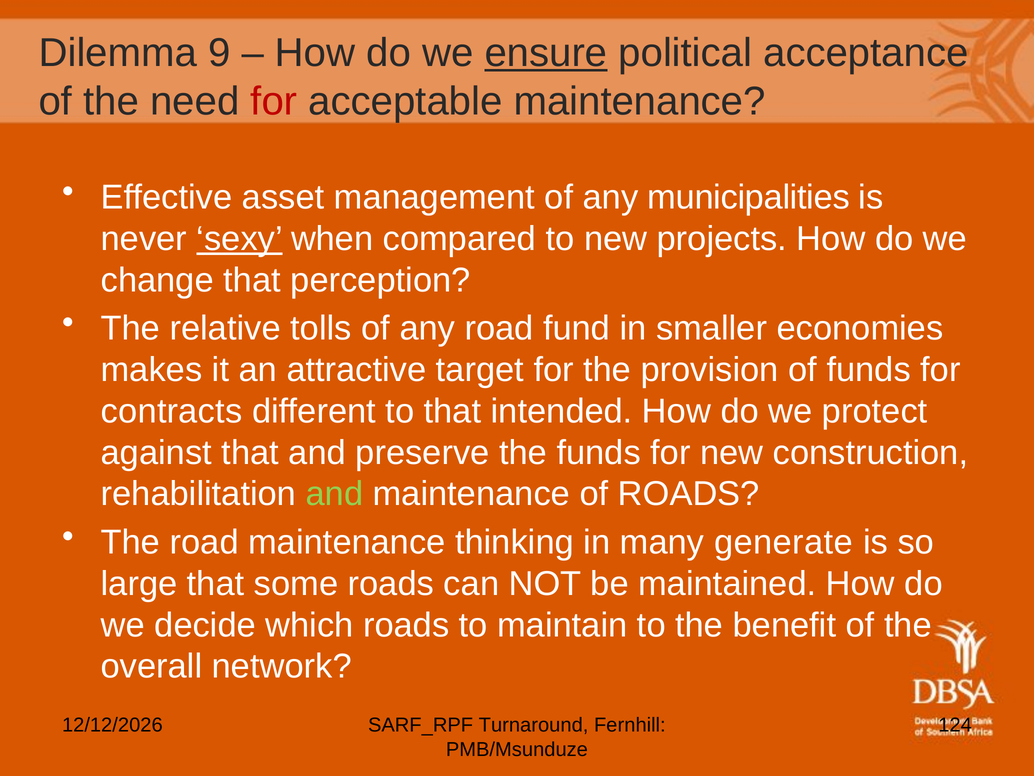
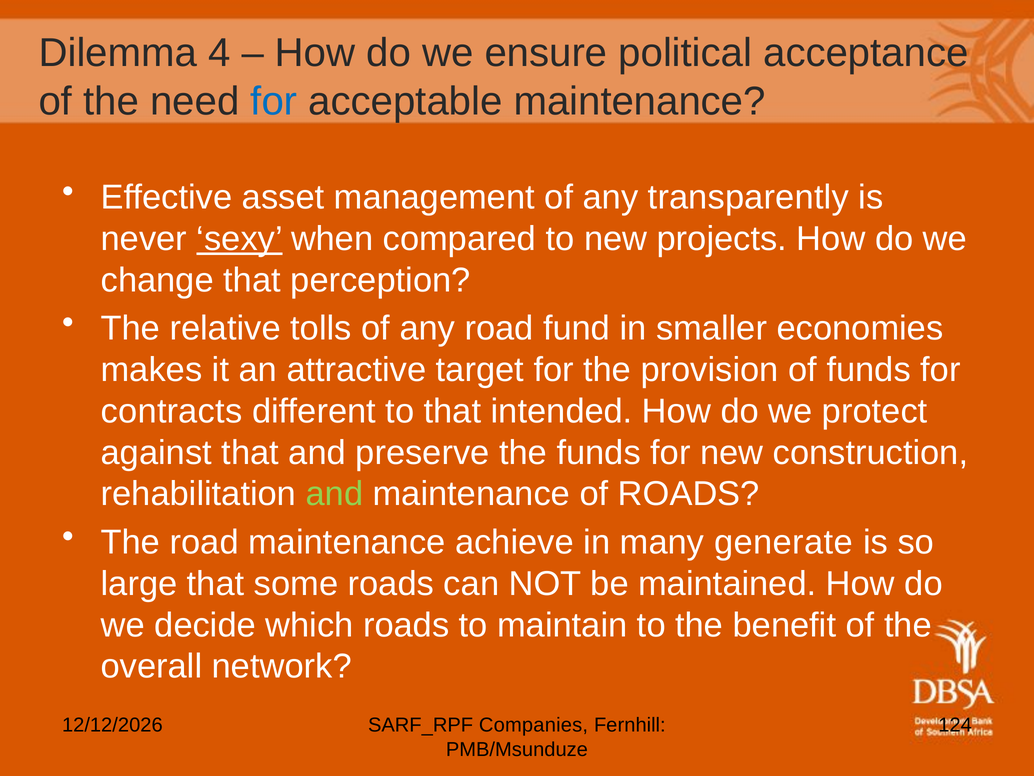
9: 9 -> 4
ensure underline: present -> none
for at (274, 101) colour: red -> blue
municipalities: municipalities -> transparently
thinking: thinking -> achieve
Turnaround: Turnaround -> Companies
